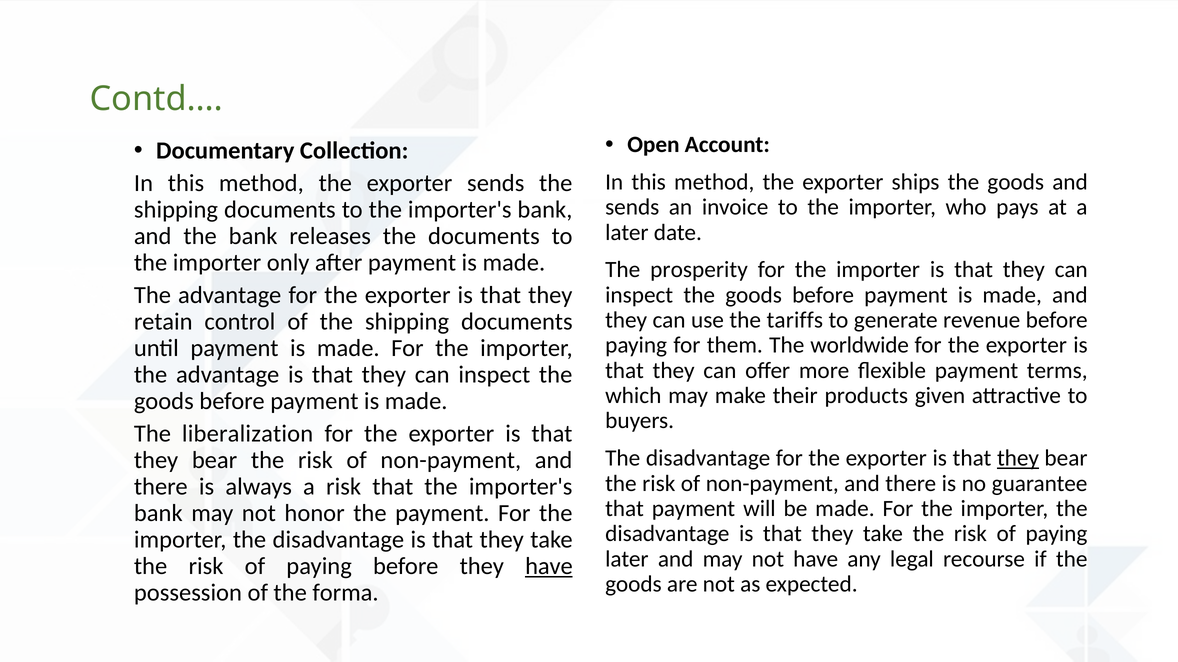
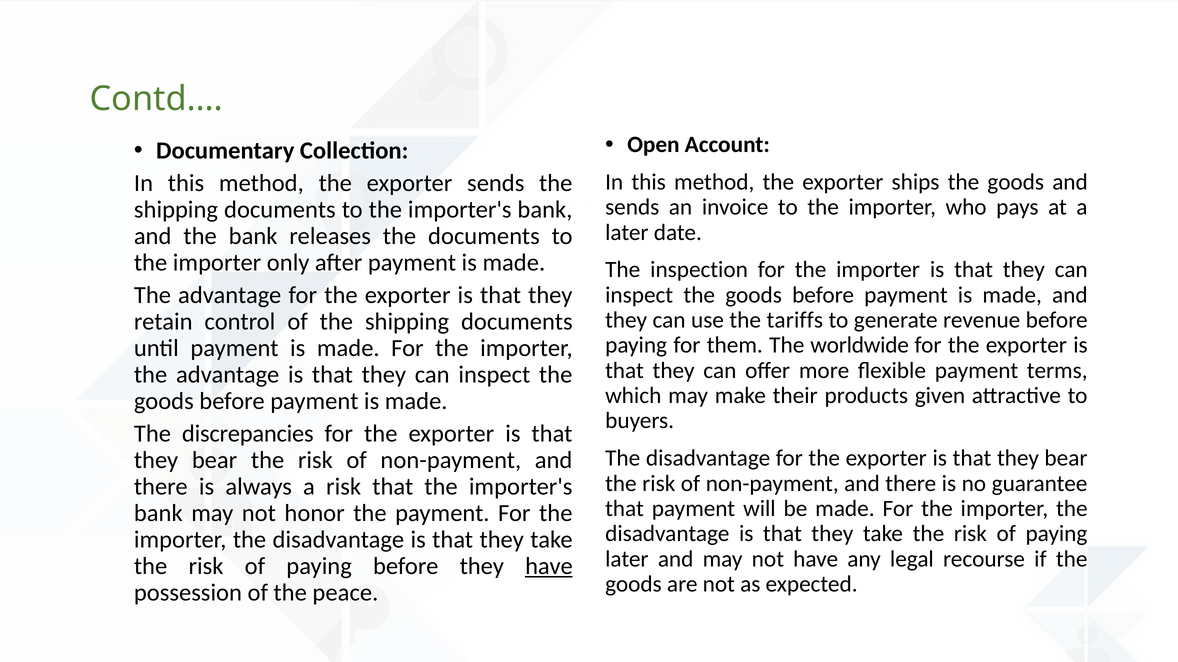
prosperity: prosperity -> inspection
liberalization: liberalization -> discrepancies
they at (1018, 459) underline: present -> none
forma: forma -> peace
